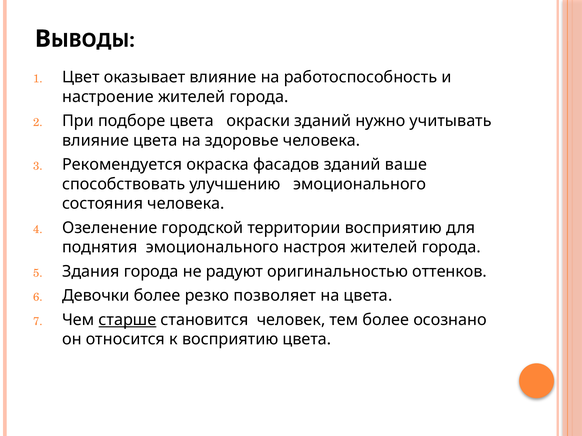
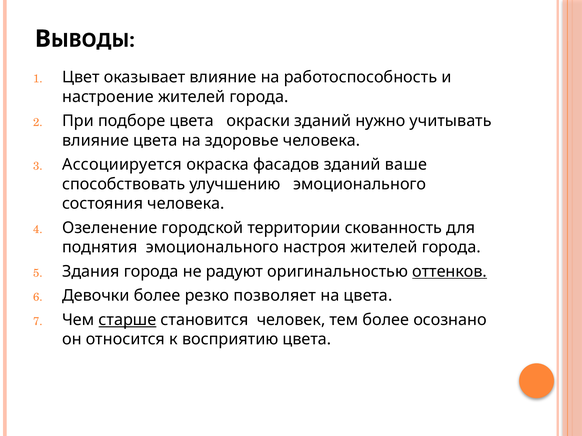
Рекомендуется: Рекомендуется -> Ассоциируется
территории восприятию: восприятию -> скованность
оттенков underline: none -> present
